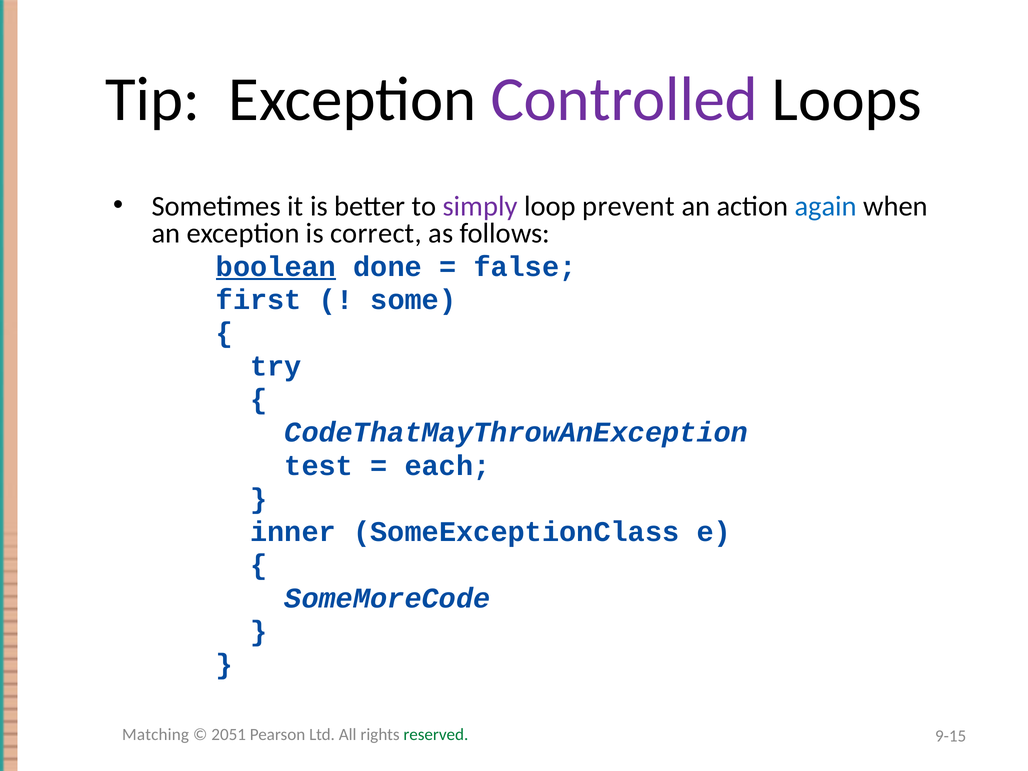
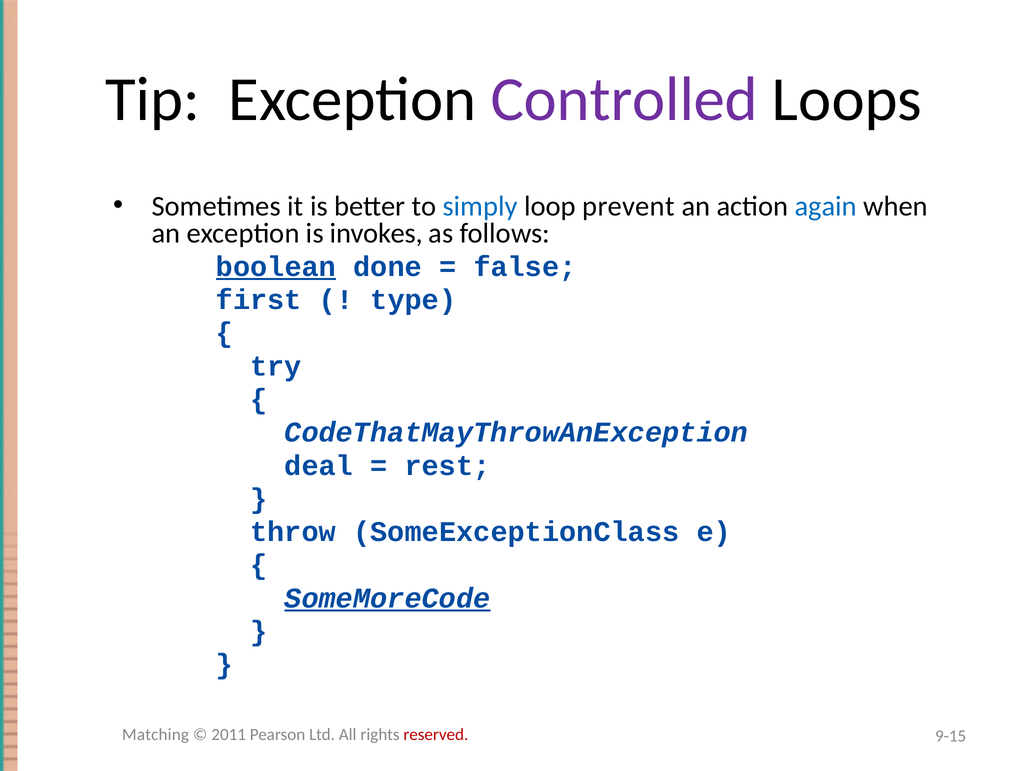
simply colour: purple -> blue
correct: correct -> invokes
some: some -> type
test: test -> deal
each: each -> rest
inner: inner -> throw
SomeMoreCode underline: none -> present
2051: 2051 -> 2011
reserved colour: green -> red
